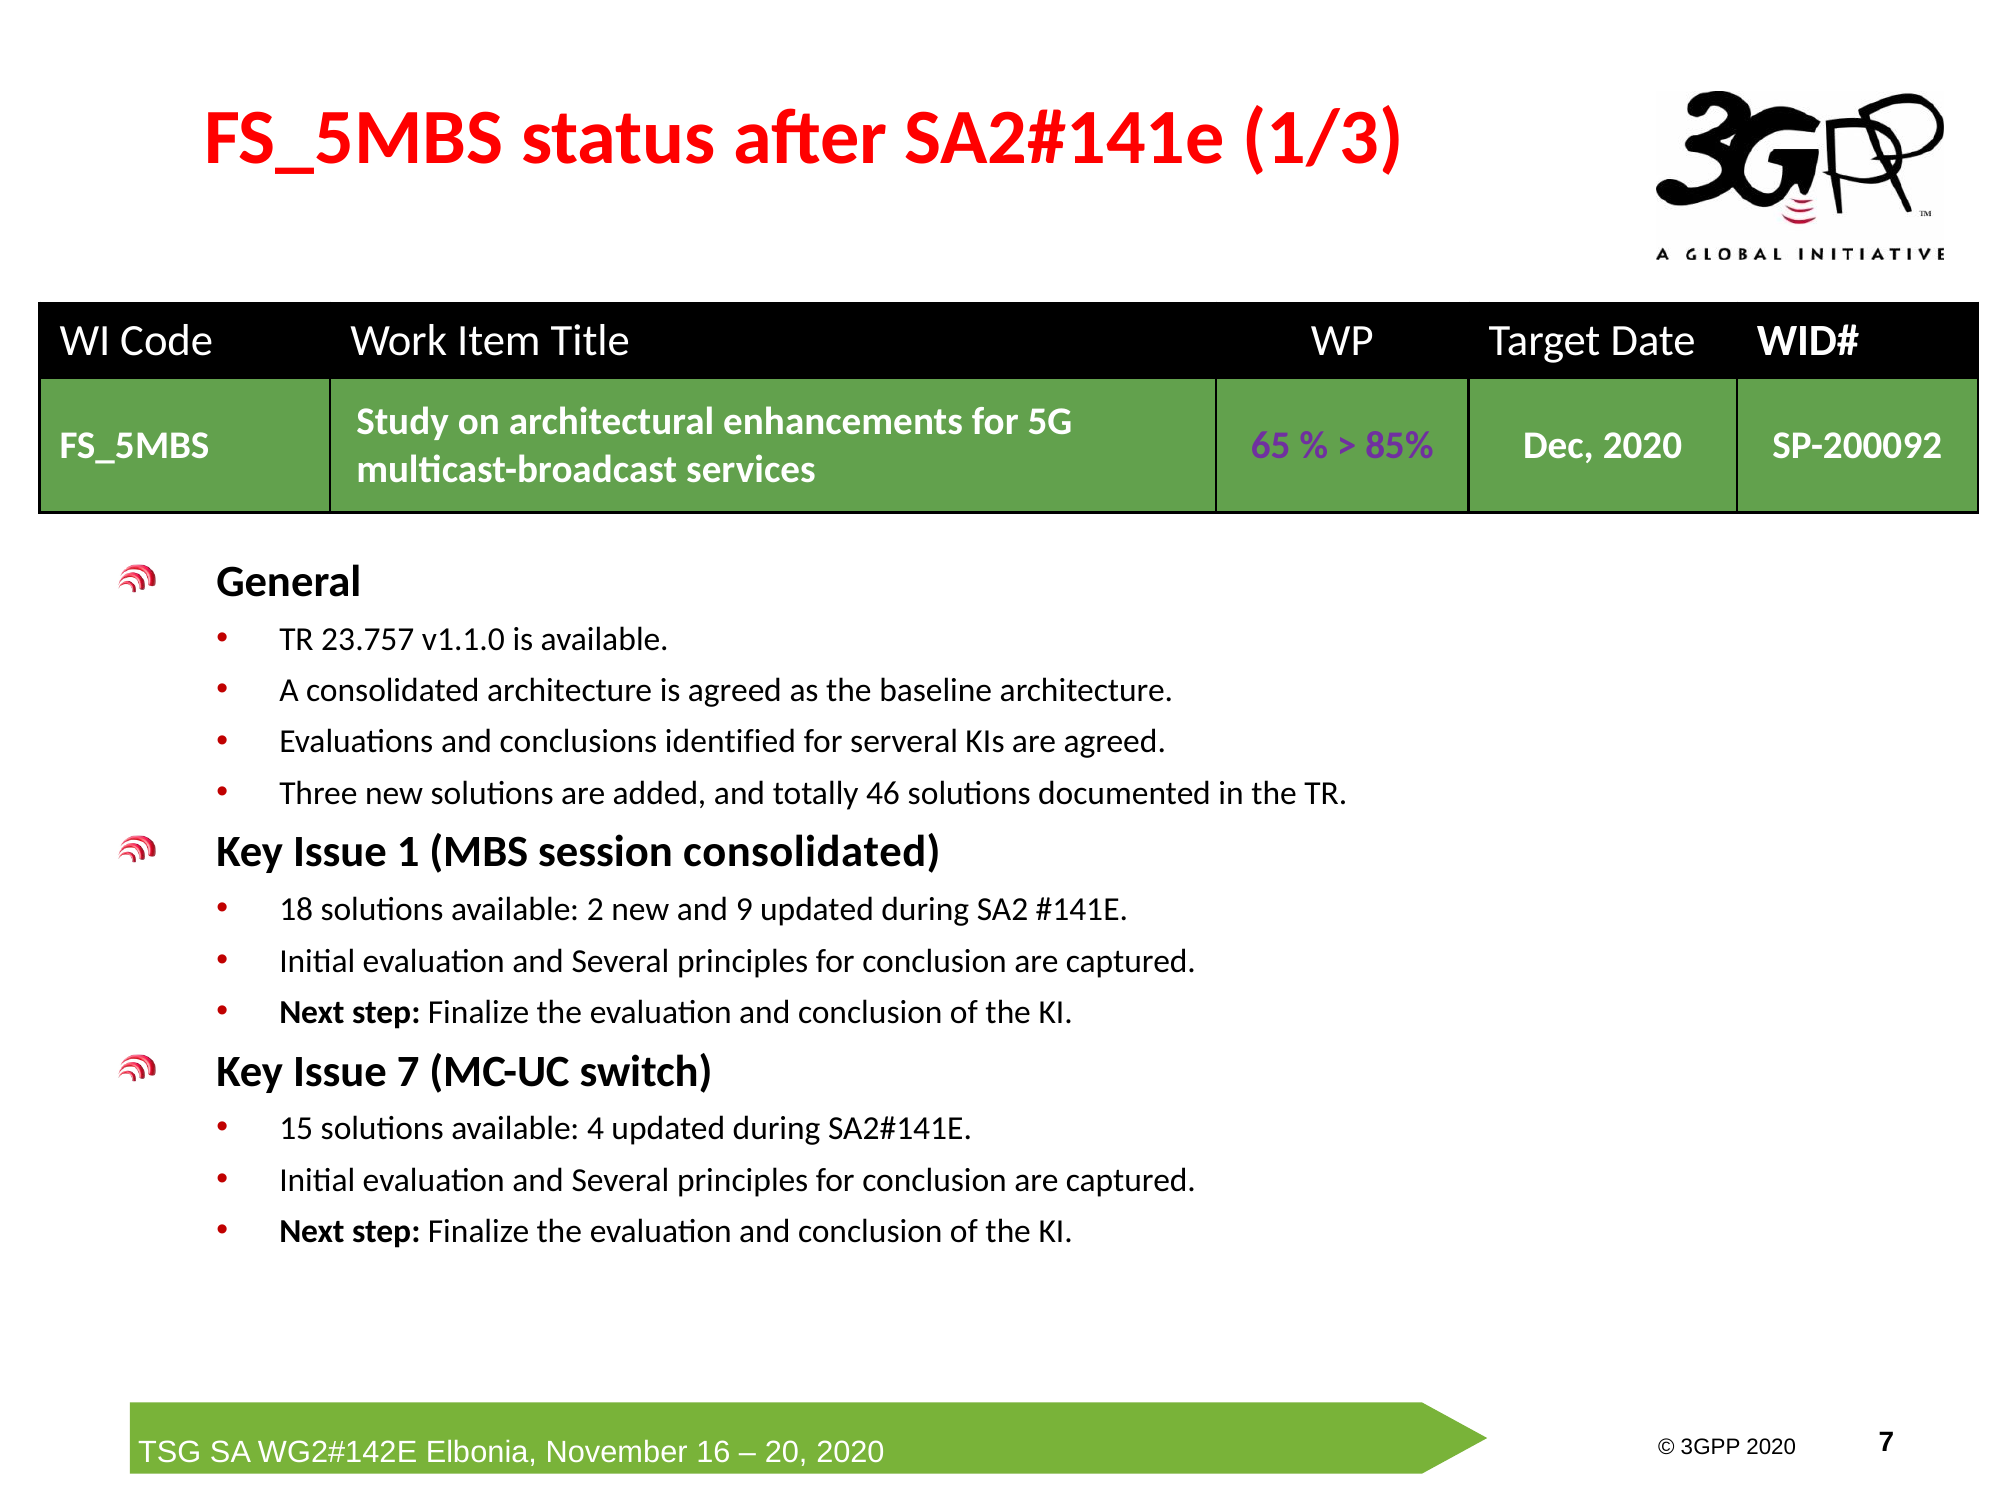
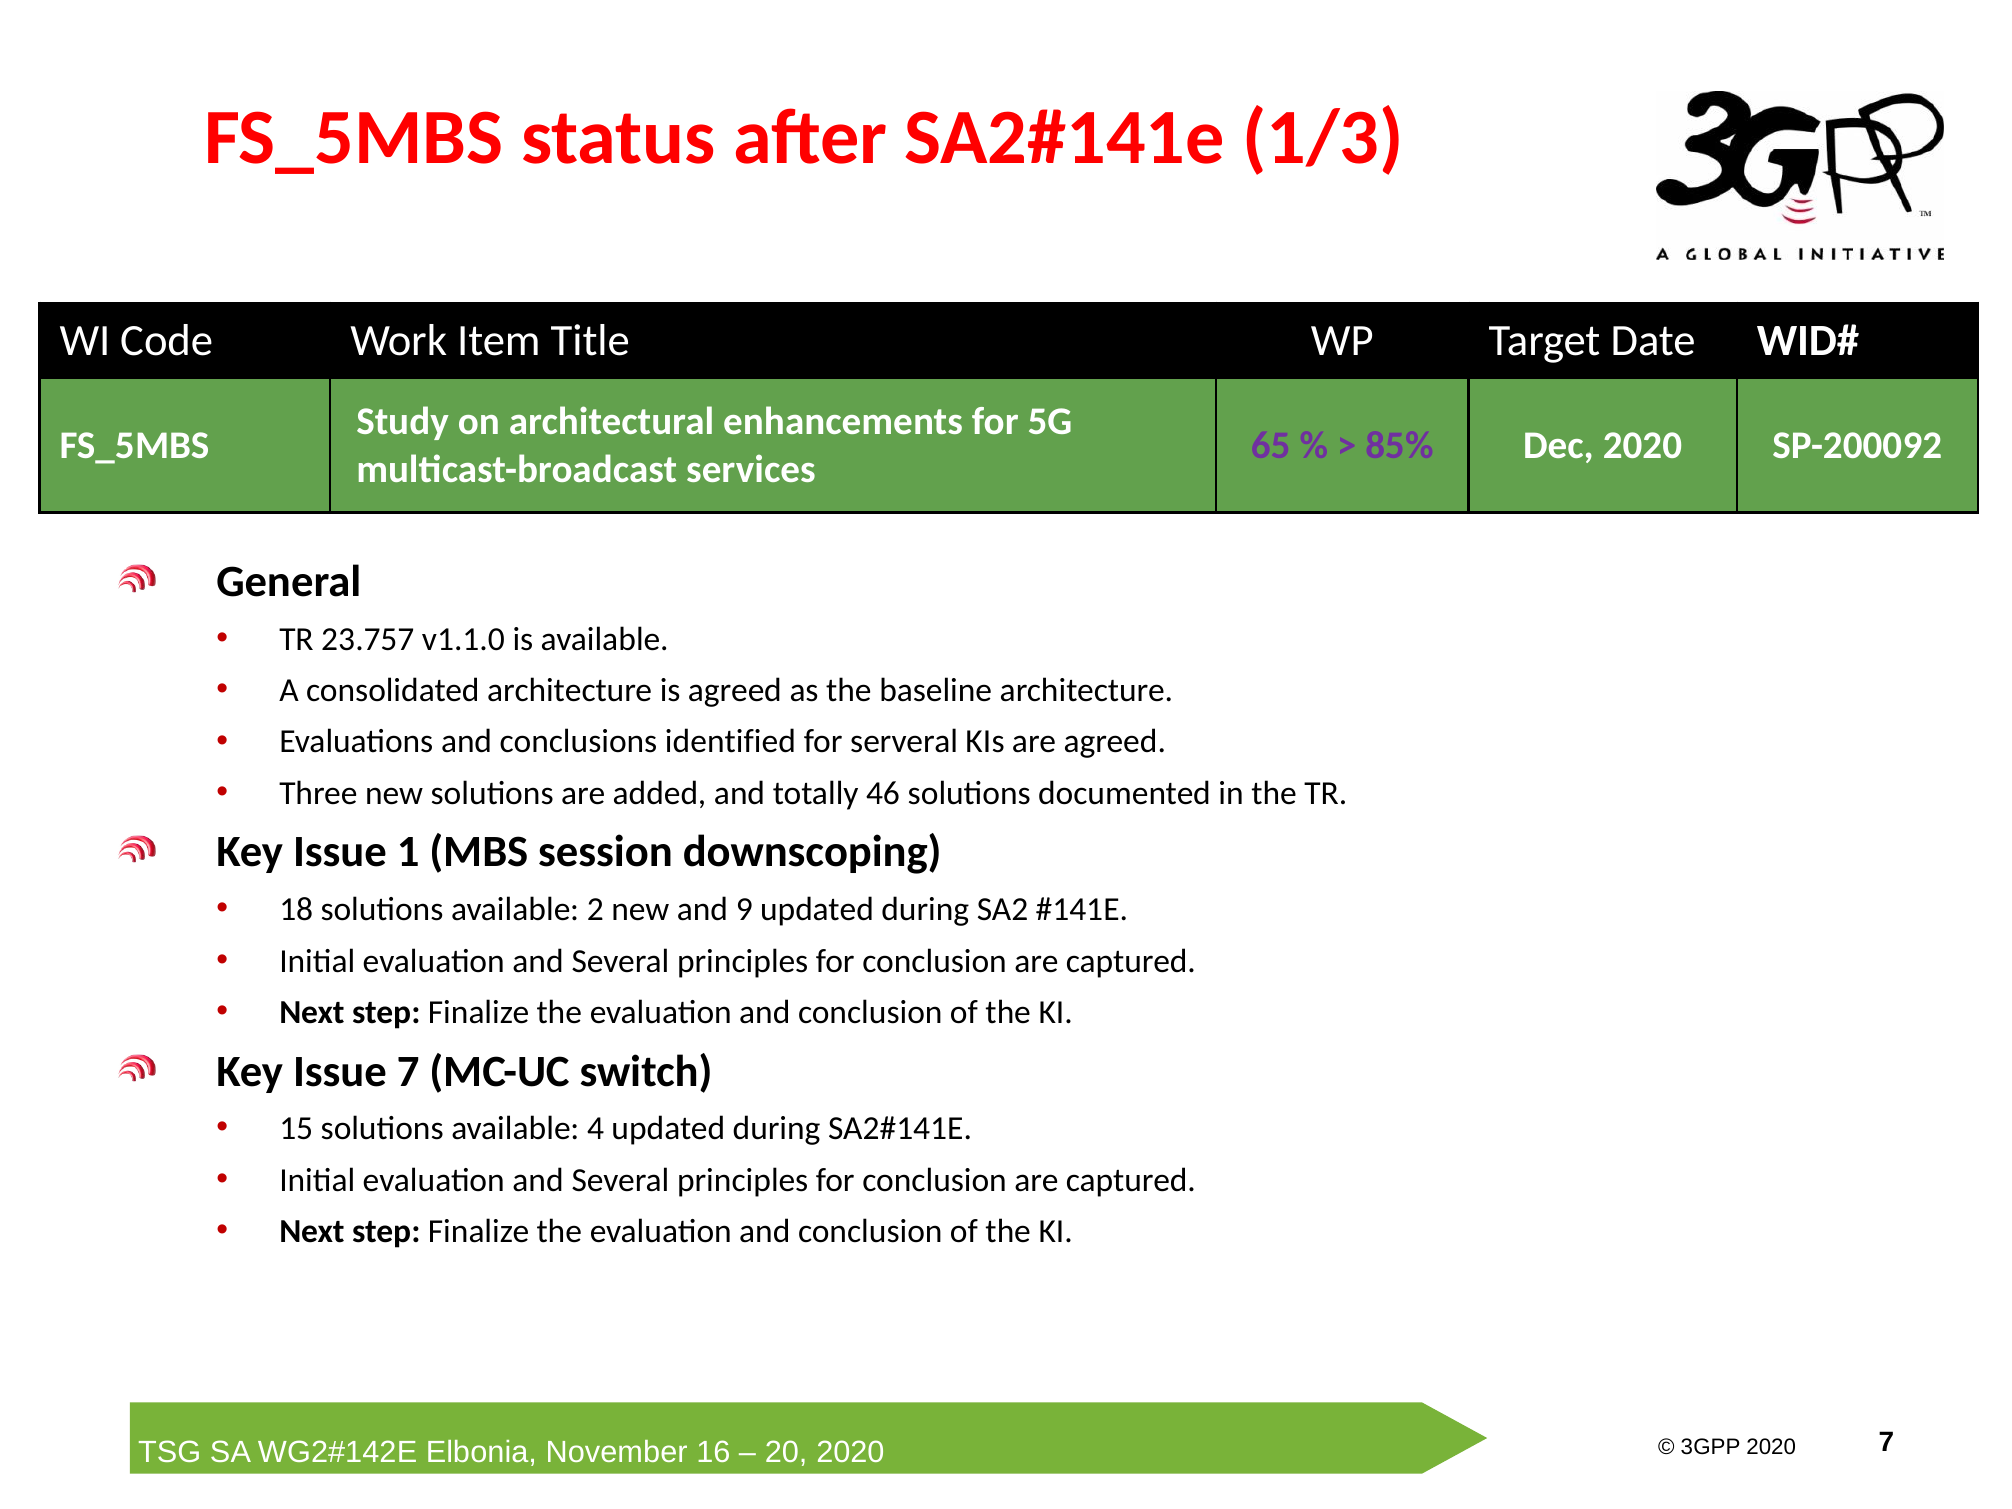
session consolidated: consolidated -> downscoping
